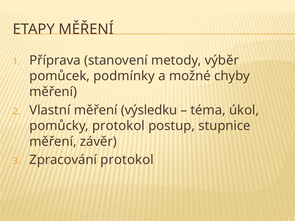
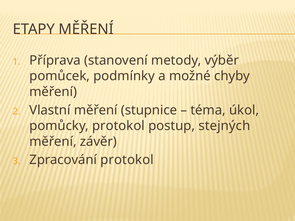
výsledku: výsledku -> stupnice
stupnice: stupnice -> stejných
